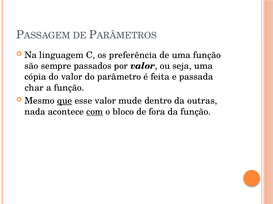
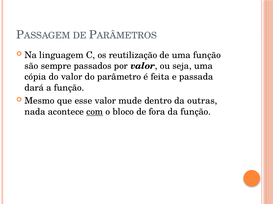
preferência: preferência -> reutilização
char: char -> dará
que underline: present -> none
